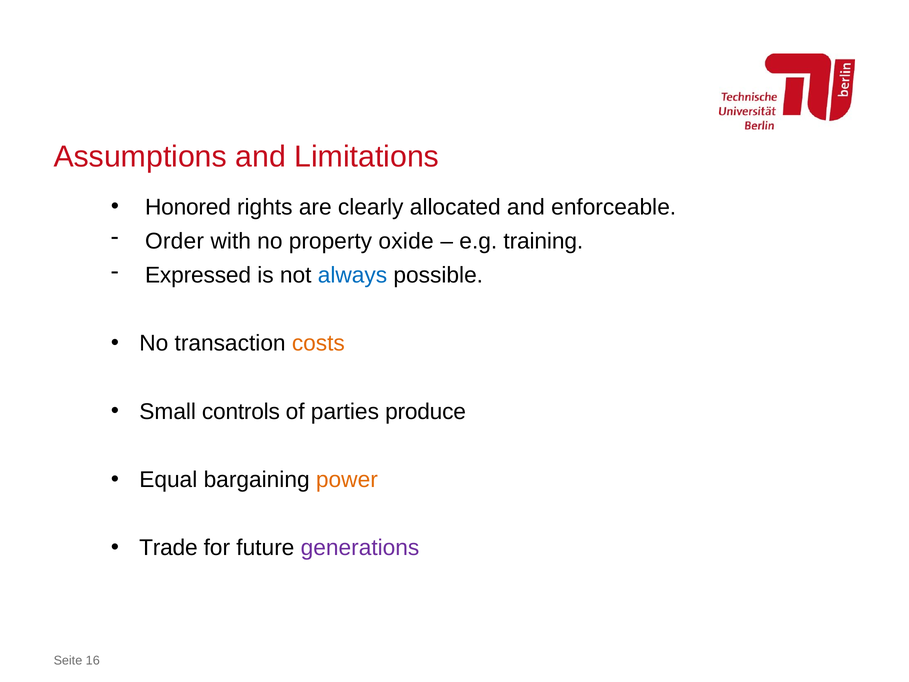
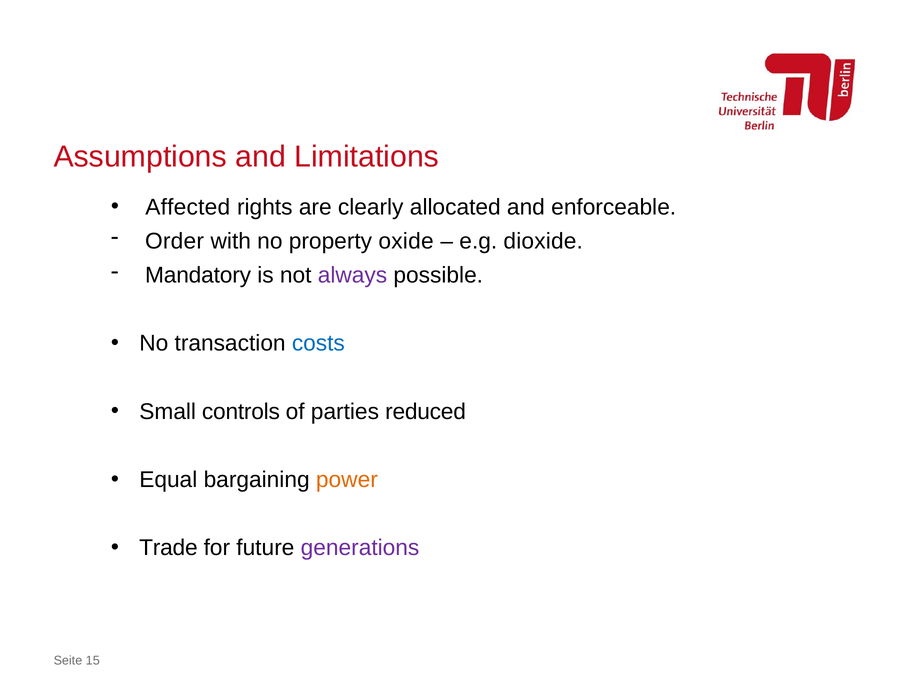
Honored: Honored -> Affected
training: training -> dioxide
Expressed: Expressed -> Mandatory
always colour: blue -> purple
costs colour: orange -> blue
produce: produce -> reduced
16: 16 -> 15
